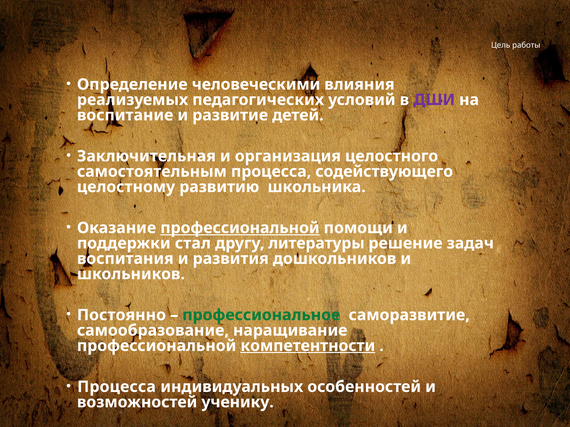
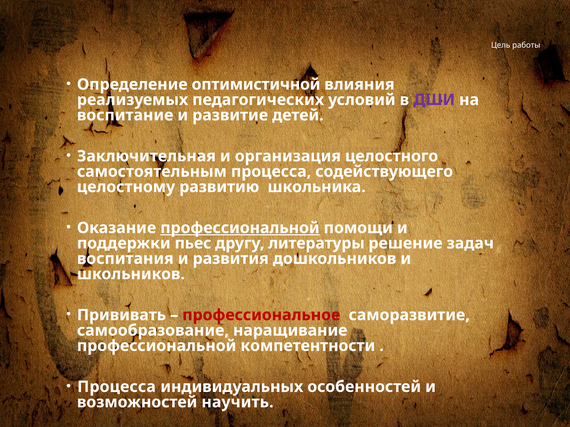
человеческими: человеческими -> оптимистичной
стал: стал -> пьес
Постоянно: Постоянно -> Прививать
профессиональное colour: green -> red
компетентности underline: present -> none
ученику: ученику -> научить
